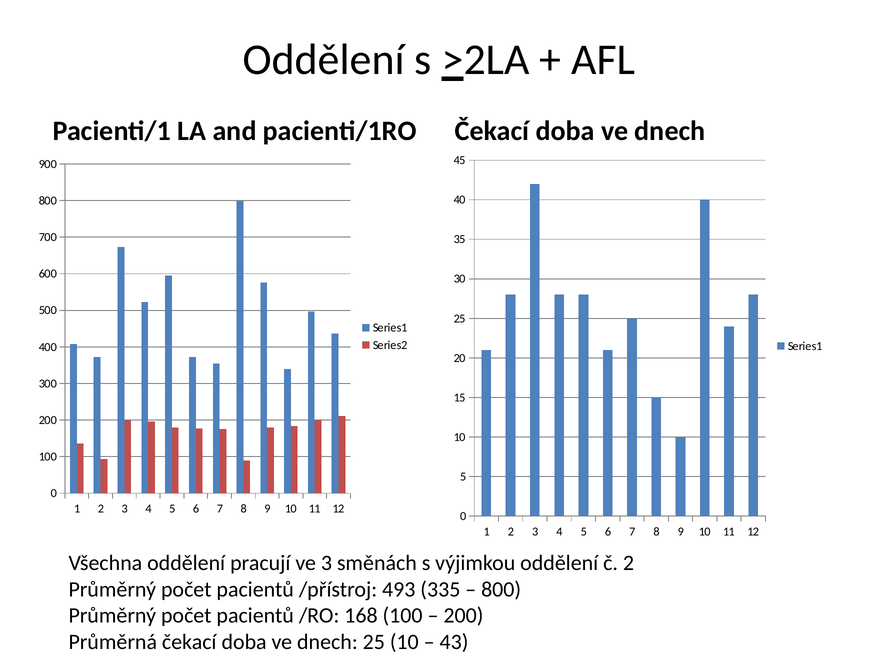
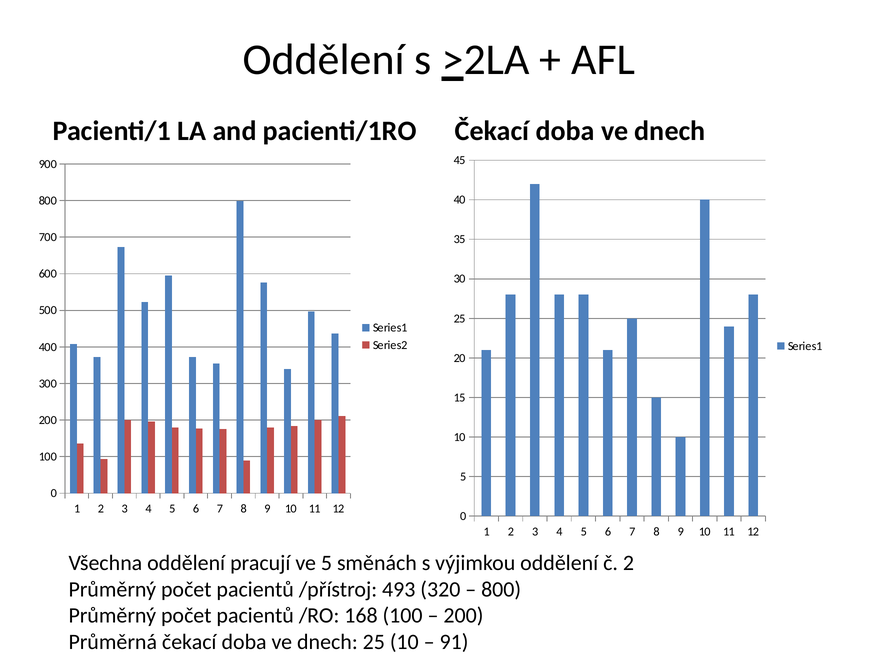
ve 3: 3 -> 5
335: 335 -> 320
43: 43 -> 91
